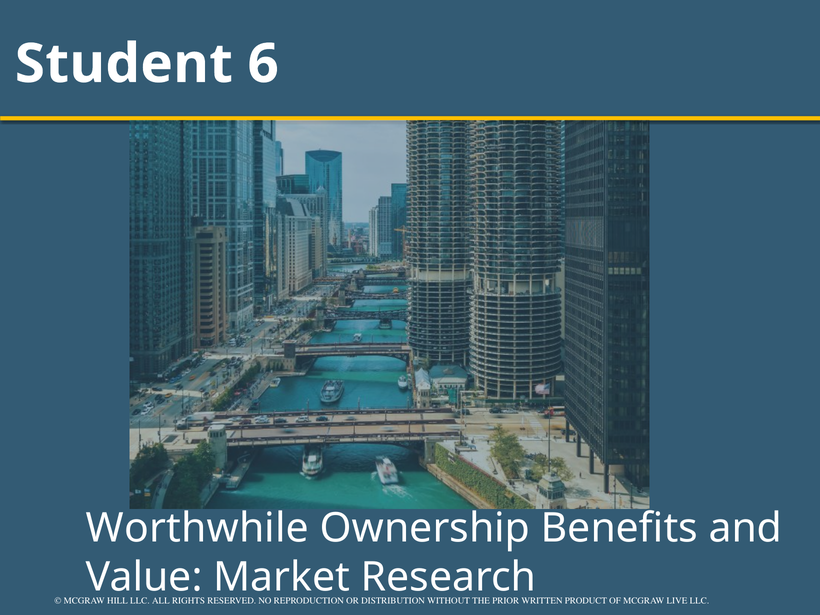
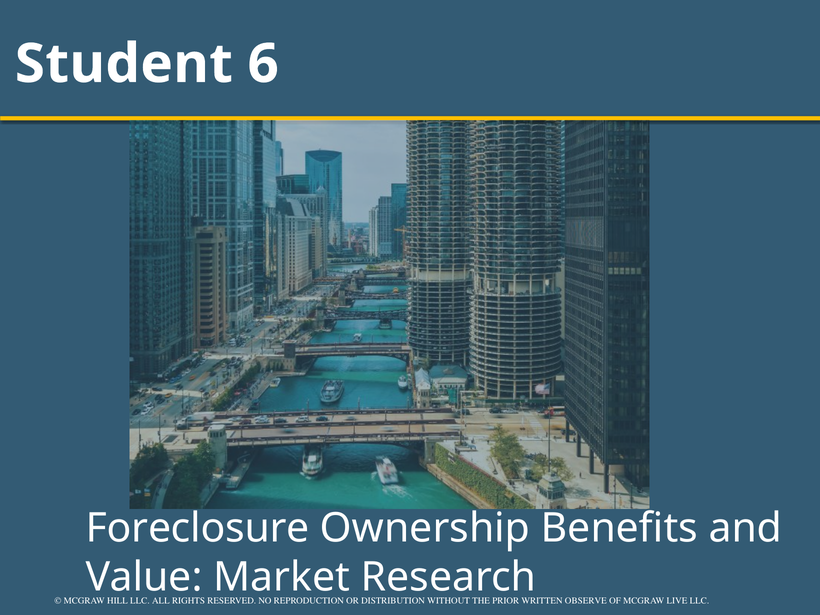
Worthwhile: Worthwhile -> Foreclosure
PRODUCT: PRODUCT -> OBSERVE
